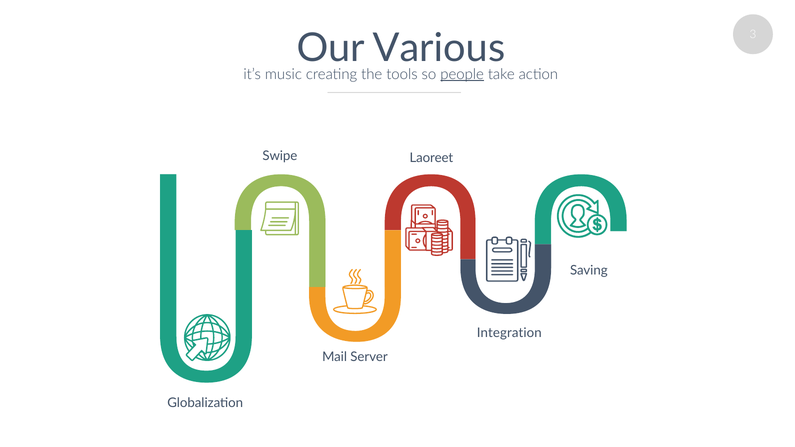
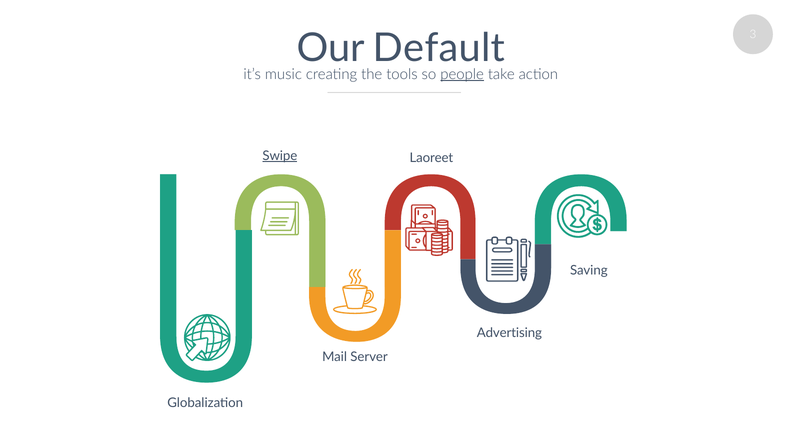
Various: Various -> Default
Swipe underline: none -> present
Integration: Integration -> Advertising
